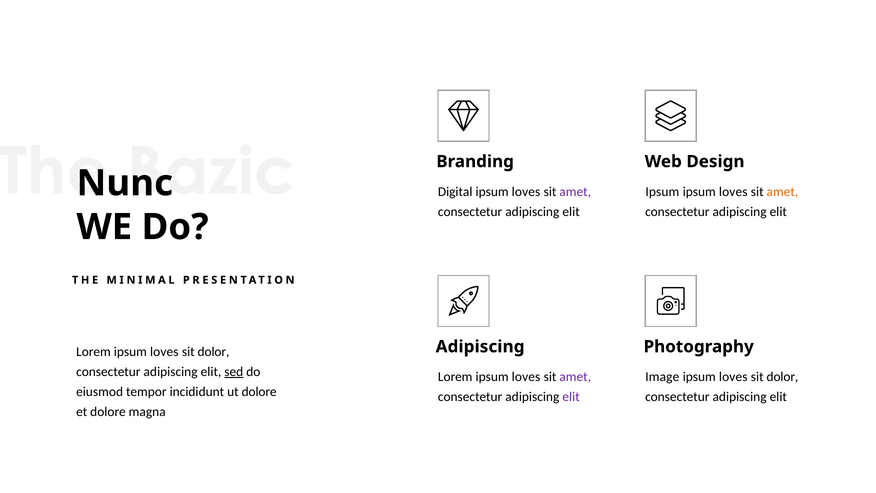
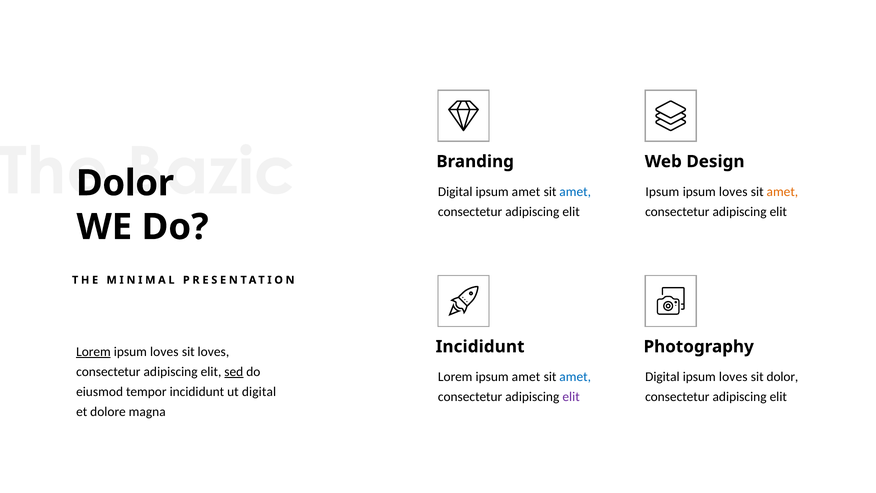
Nunc at (125, 183): Nunc -> Dolor
loves at (526, 192): loves -> amet
amet at (575, 192) colour: purple -> blue
Adipiscing at (480, 347): Adipiscing -> Incididunt
Lorem at (93, 352) underline: none -> present
dolor at (213, 352): dolor -> loves
loves at (526, 377): loves -> amet
amet at (575, 377) colour: purple -> blue
Image at (662, 377): Image -> Digital
ut dolore: dolore -> digital
